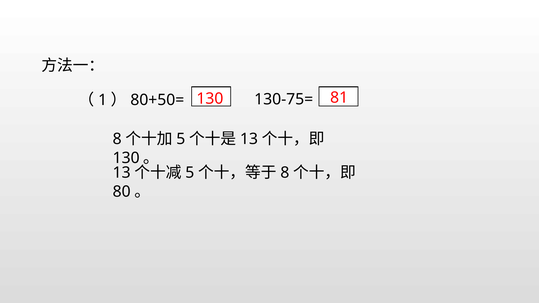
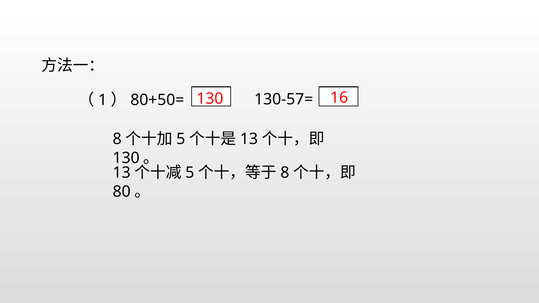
130-75=: 130-75= -> 130-57=
81: 81 -> 16
